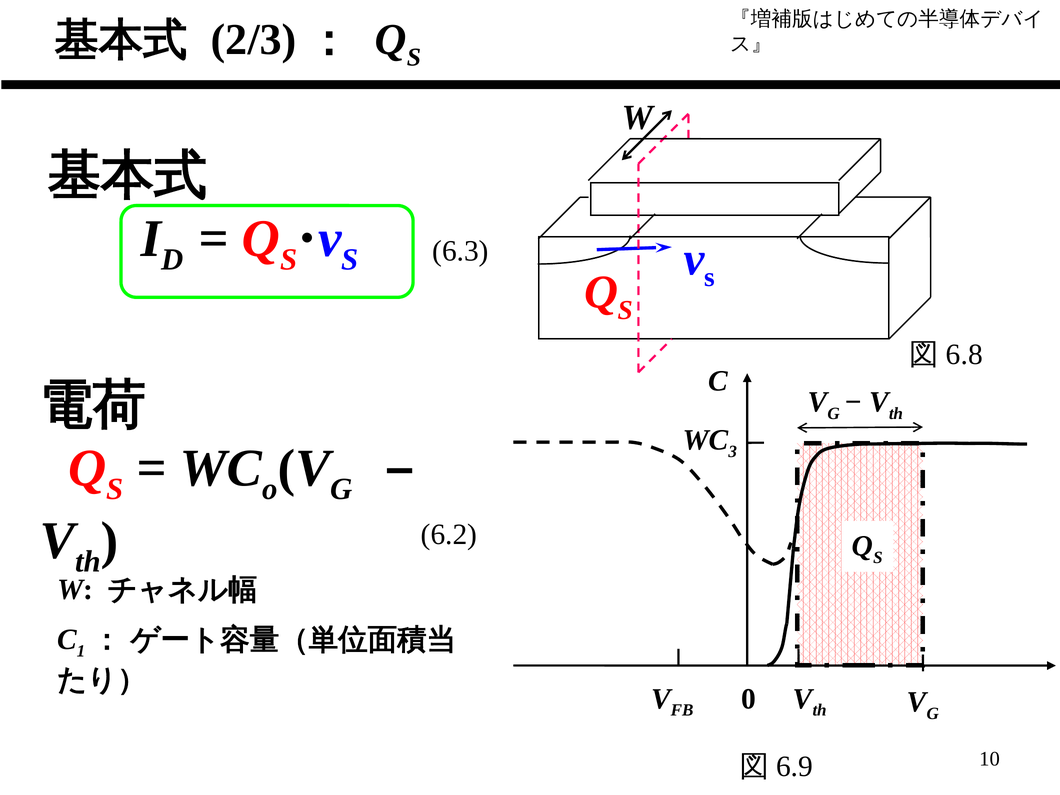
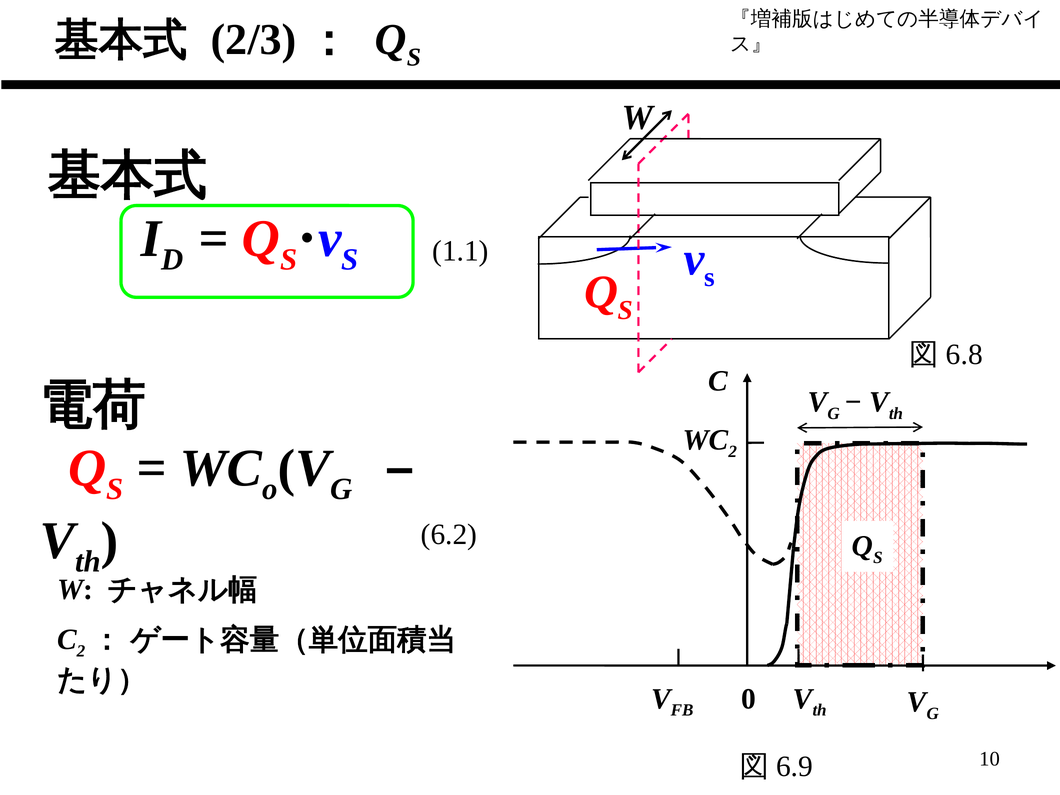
6.3: 6.3 -> 1.1
3 at (733, 452): 3 -> 2
C 1: 1 -> 2
